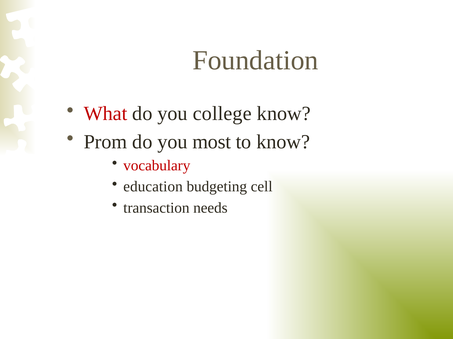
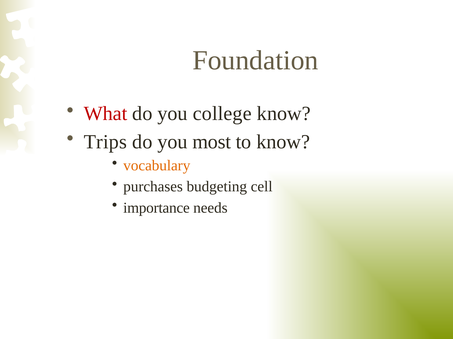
Prom: Prom -> Trips
vocabulary colour: red -> orange
education: education -> purchases
transaction: transaction -> importance
